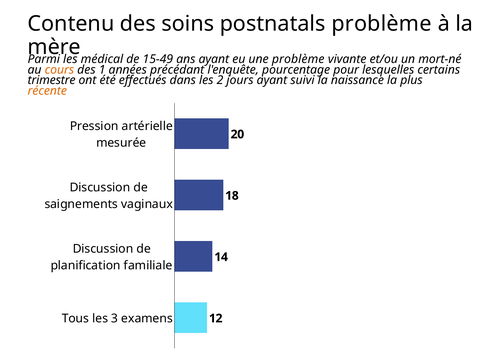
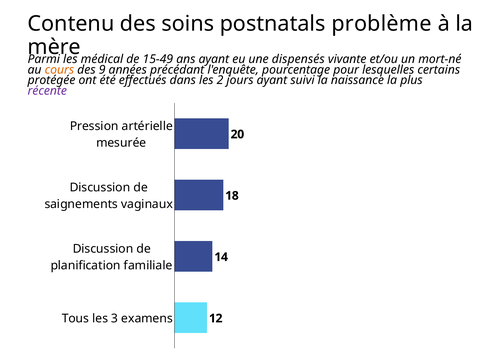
une problème: problème -> dispensés
1: 1 -> 9
trimestre: trimestre -> protégée
récente colour: orange -> purple
